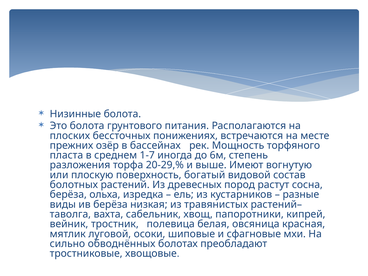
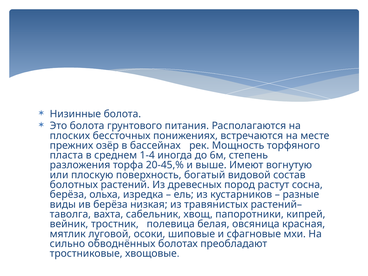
1-7: 1-7 -> 1-4
20-29,%: 20-29,% -> 20-45,%
